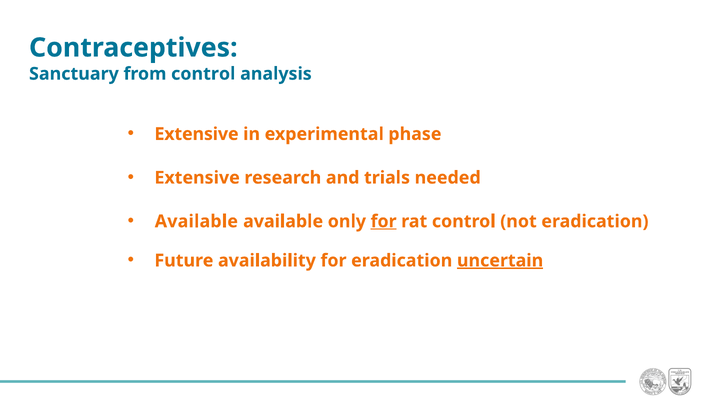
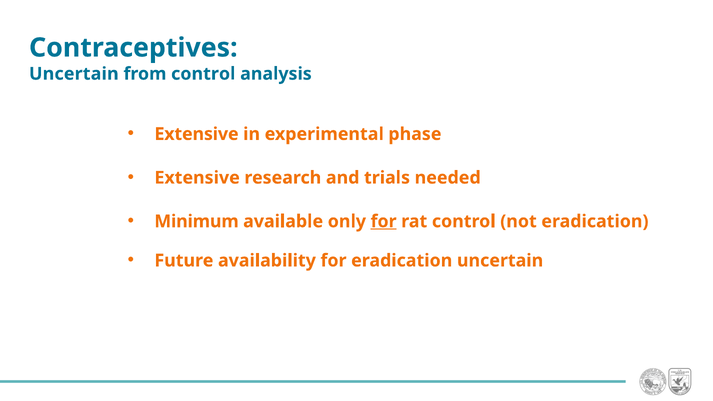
Sanctuary at (74, 74): Sanctuary -> Uncertain
Available at (196, 221): Available -> Minimum
uncertain at (500, 261) underline: present -> none
